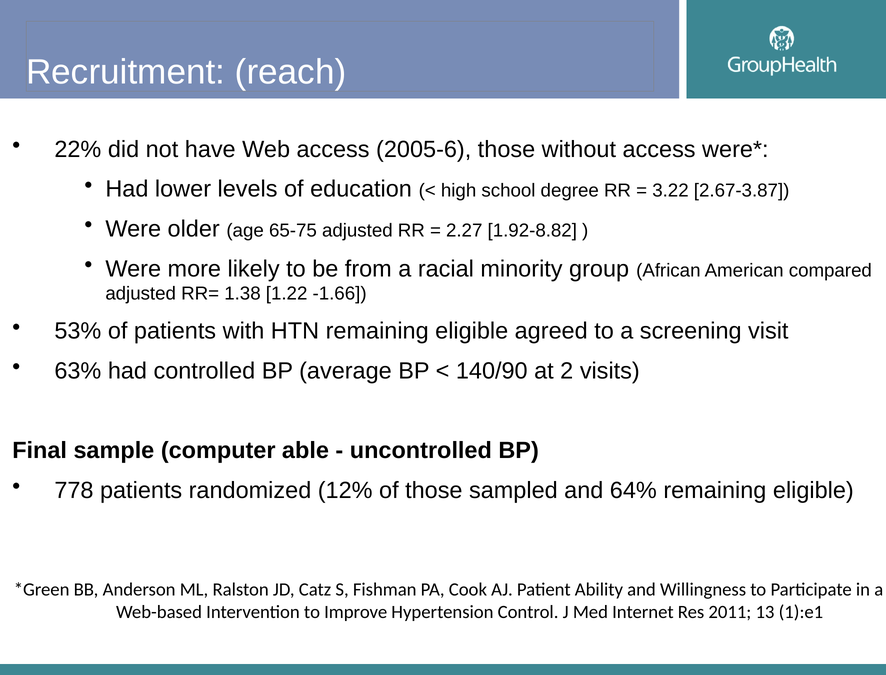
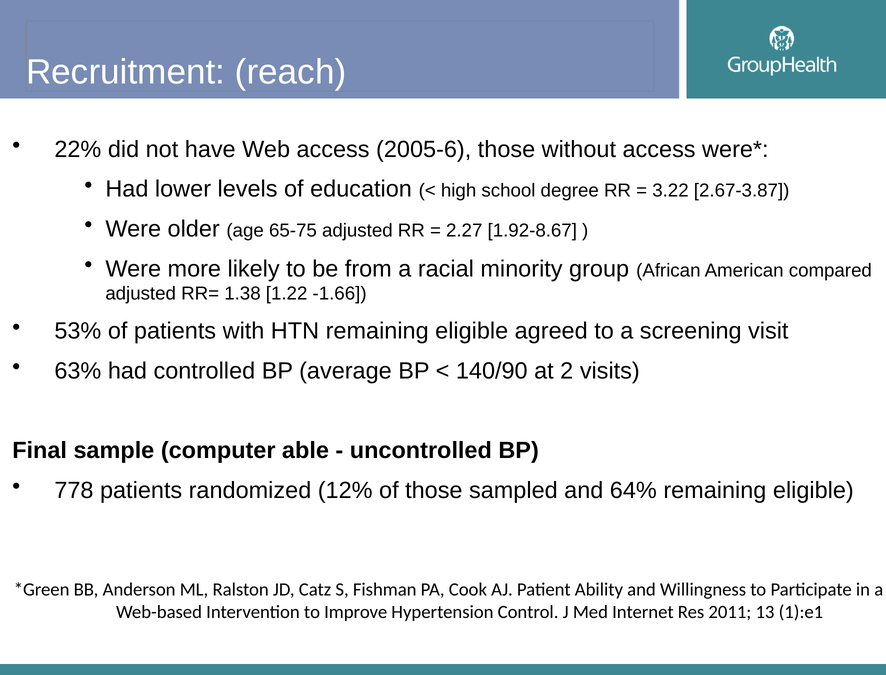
1.92-8.82: 1.92-8.82 -> 1.92-8.67
